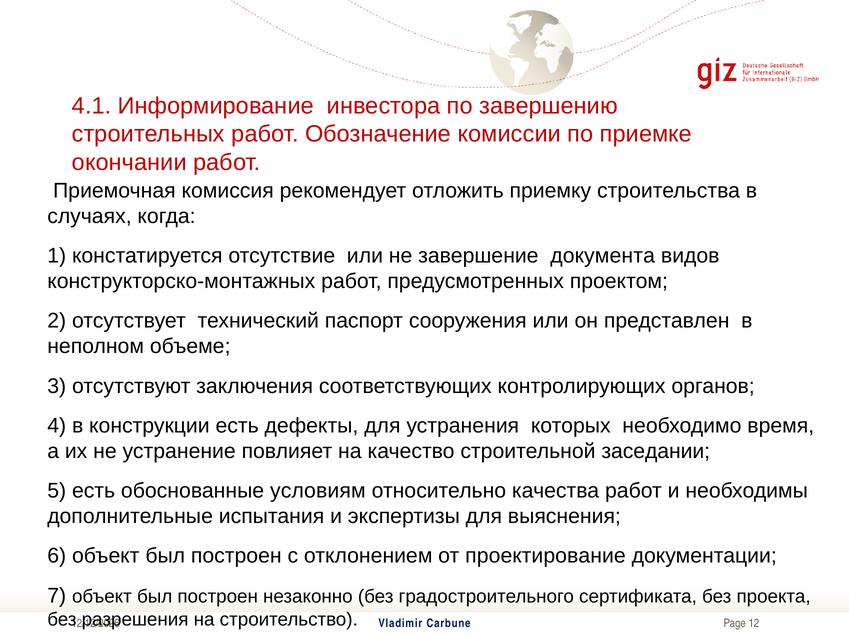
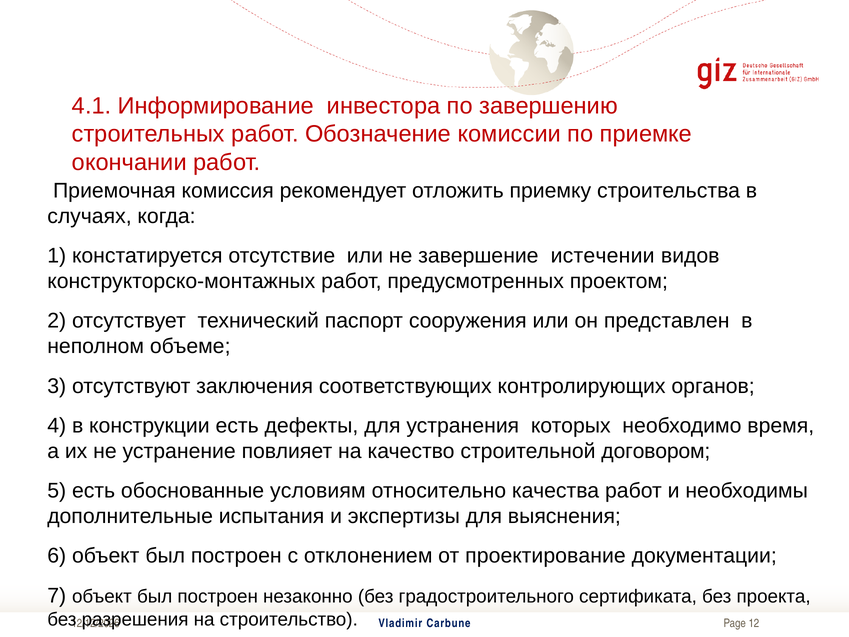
документа: документа -> истечении
заседании: заседании -> договором
